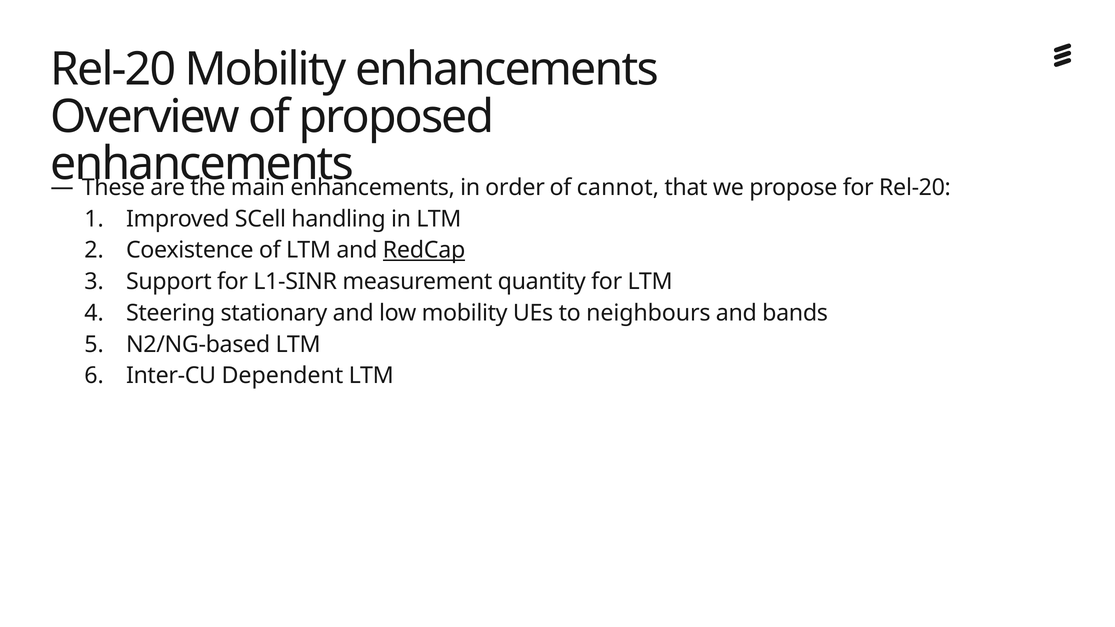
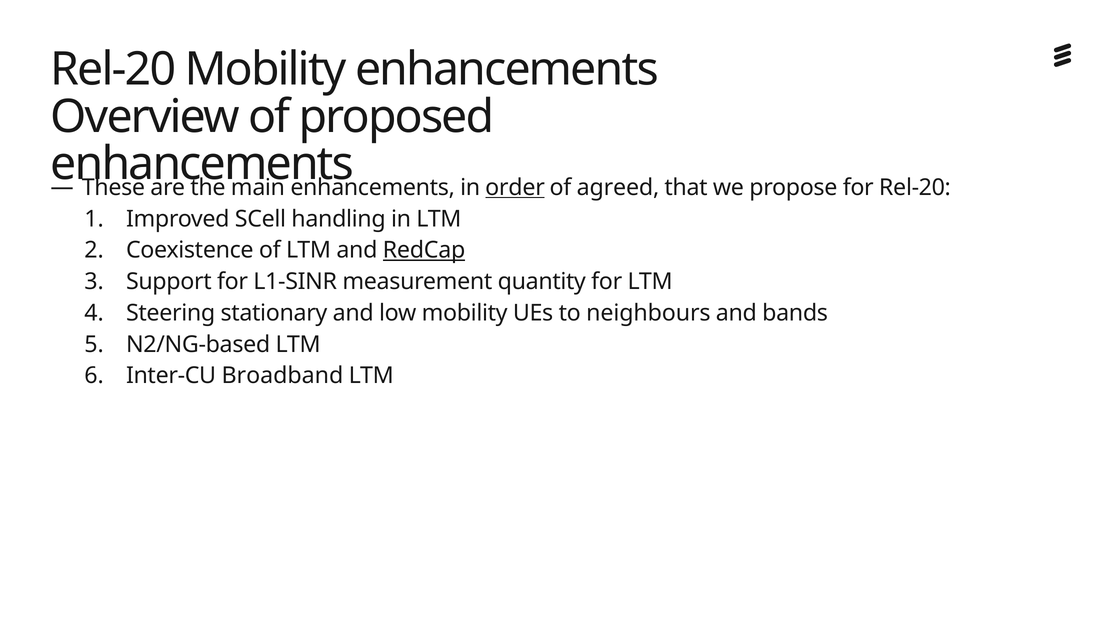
order underline: none -> present
cannot: cannot -> agreed
Dependent: Dependent -> Broadband
